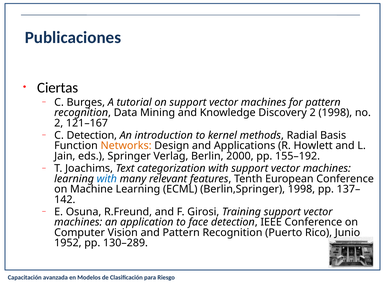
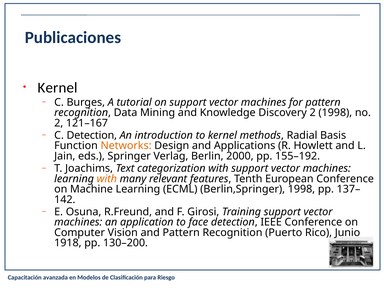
Ciertas at (58, 88): Ciertas -> Kernel
with at (107, 179) colour: blue -> orange
1952: 1952 -> 1918
130–289: 130–289 -> 130–200
